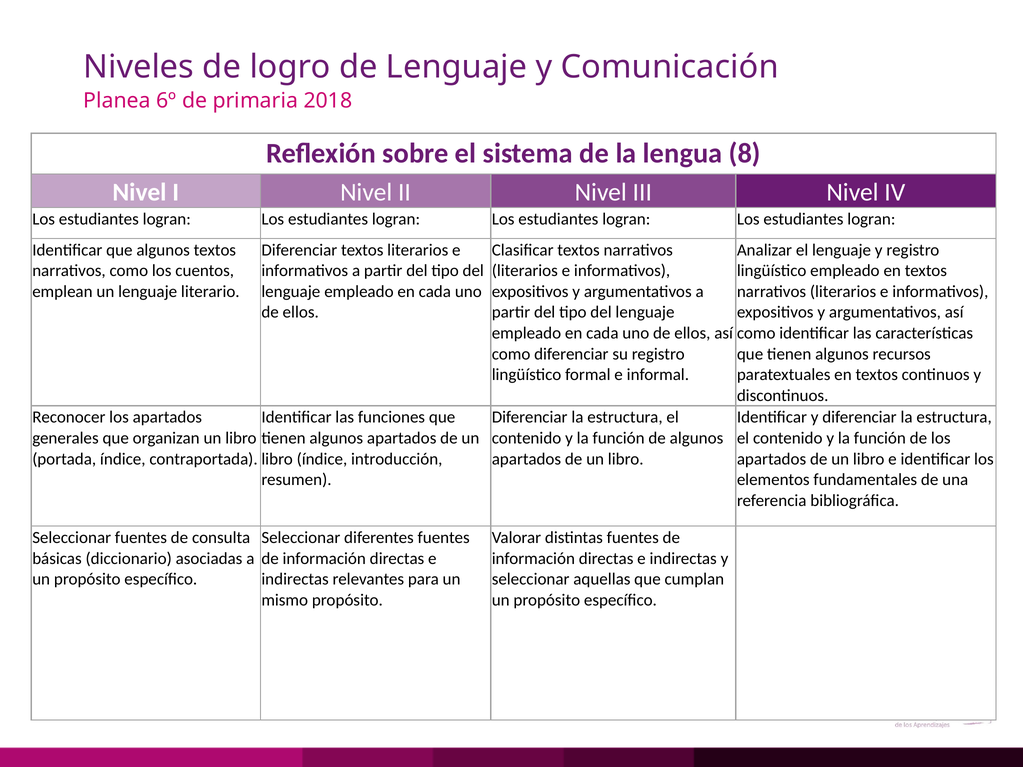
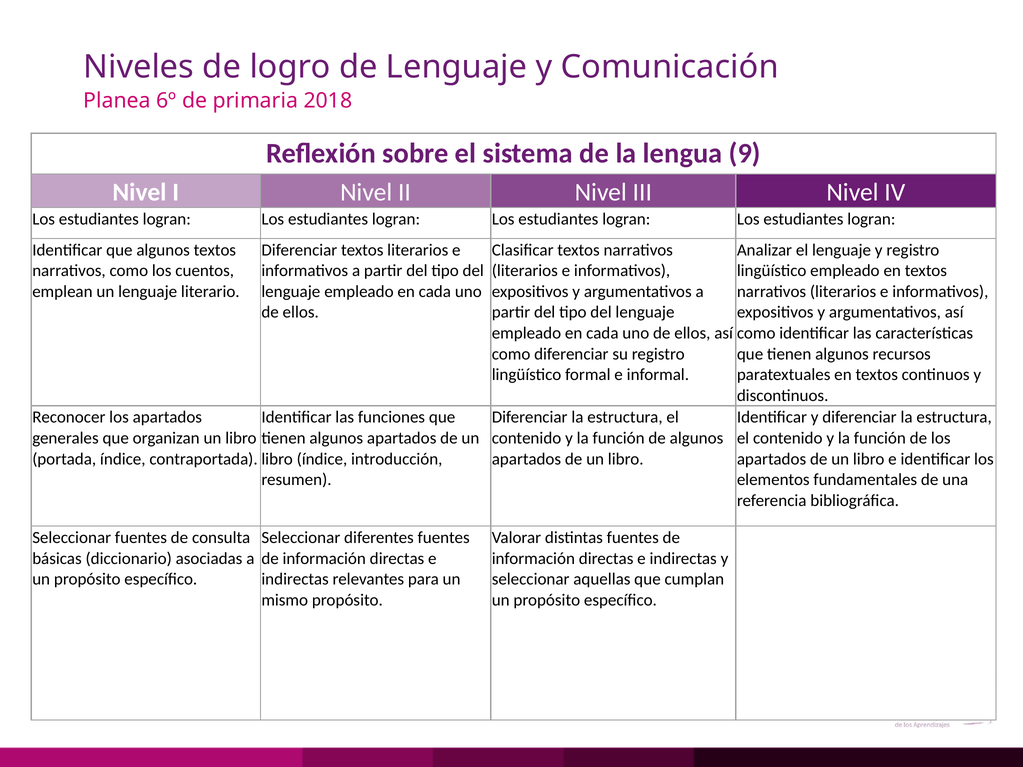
8: 8 -> 9
